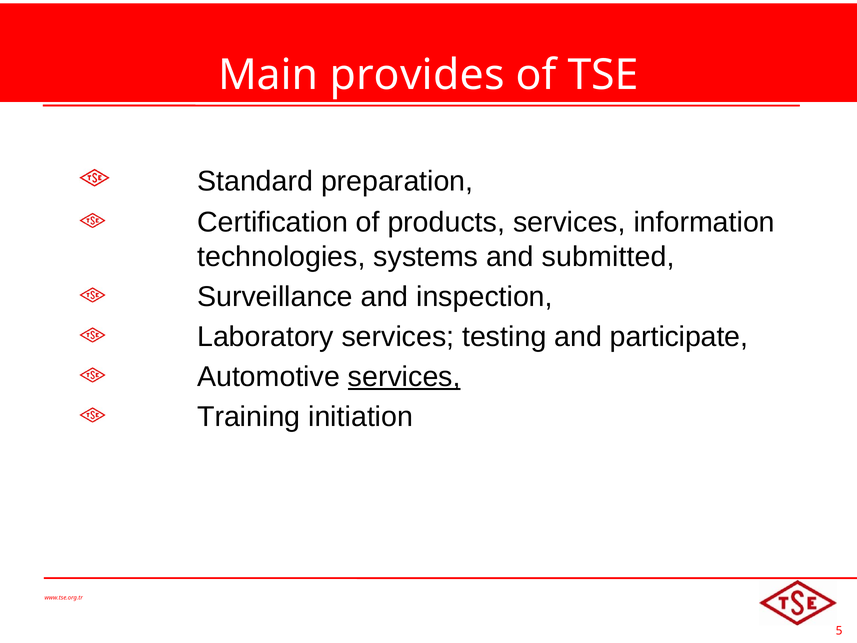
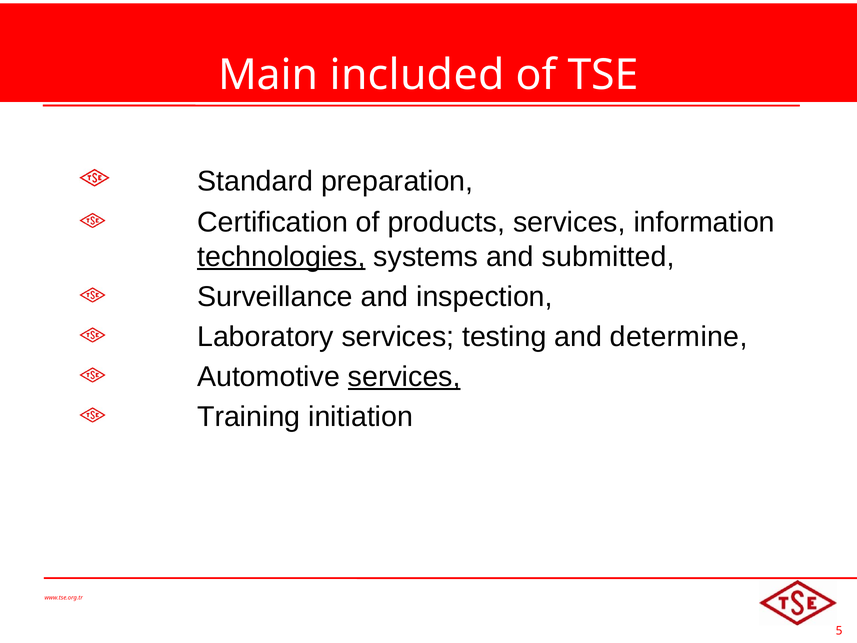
provides: provides -> included
technologies underline: none -> present
participate: participate -> determine
